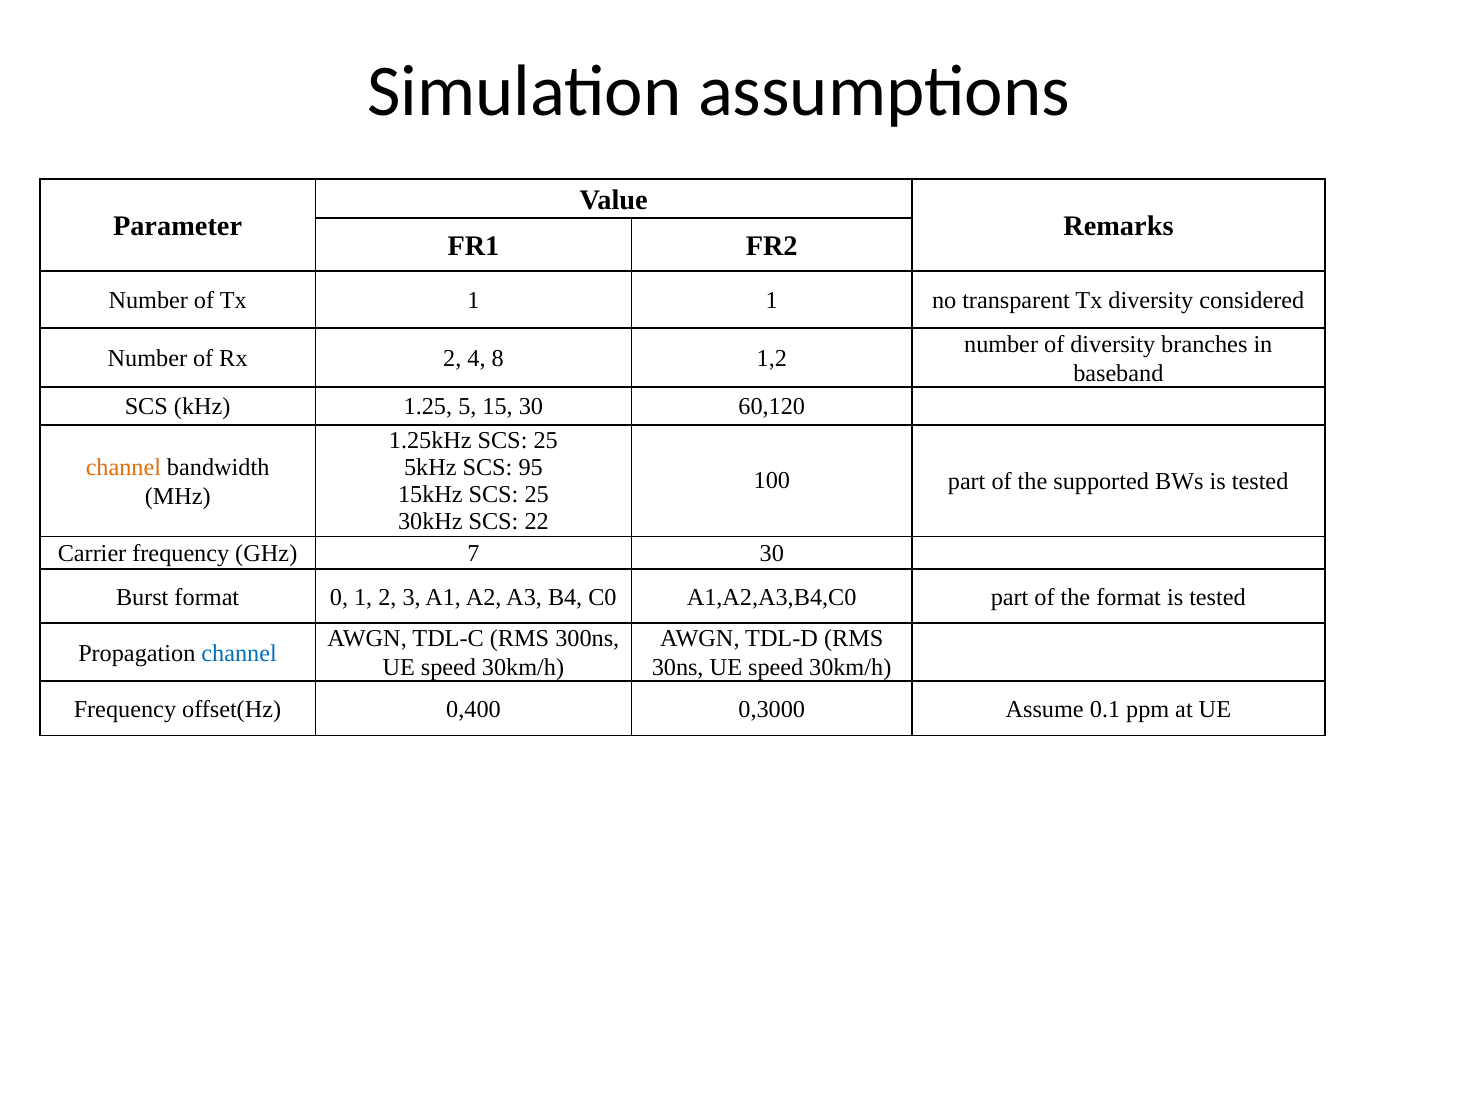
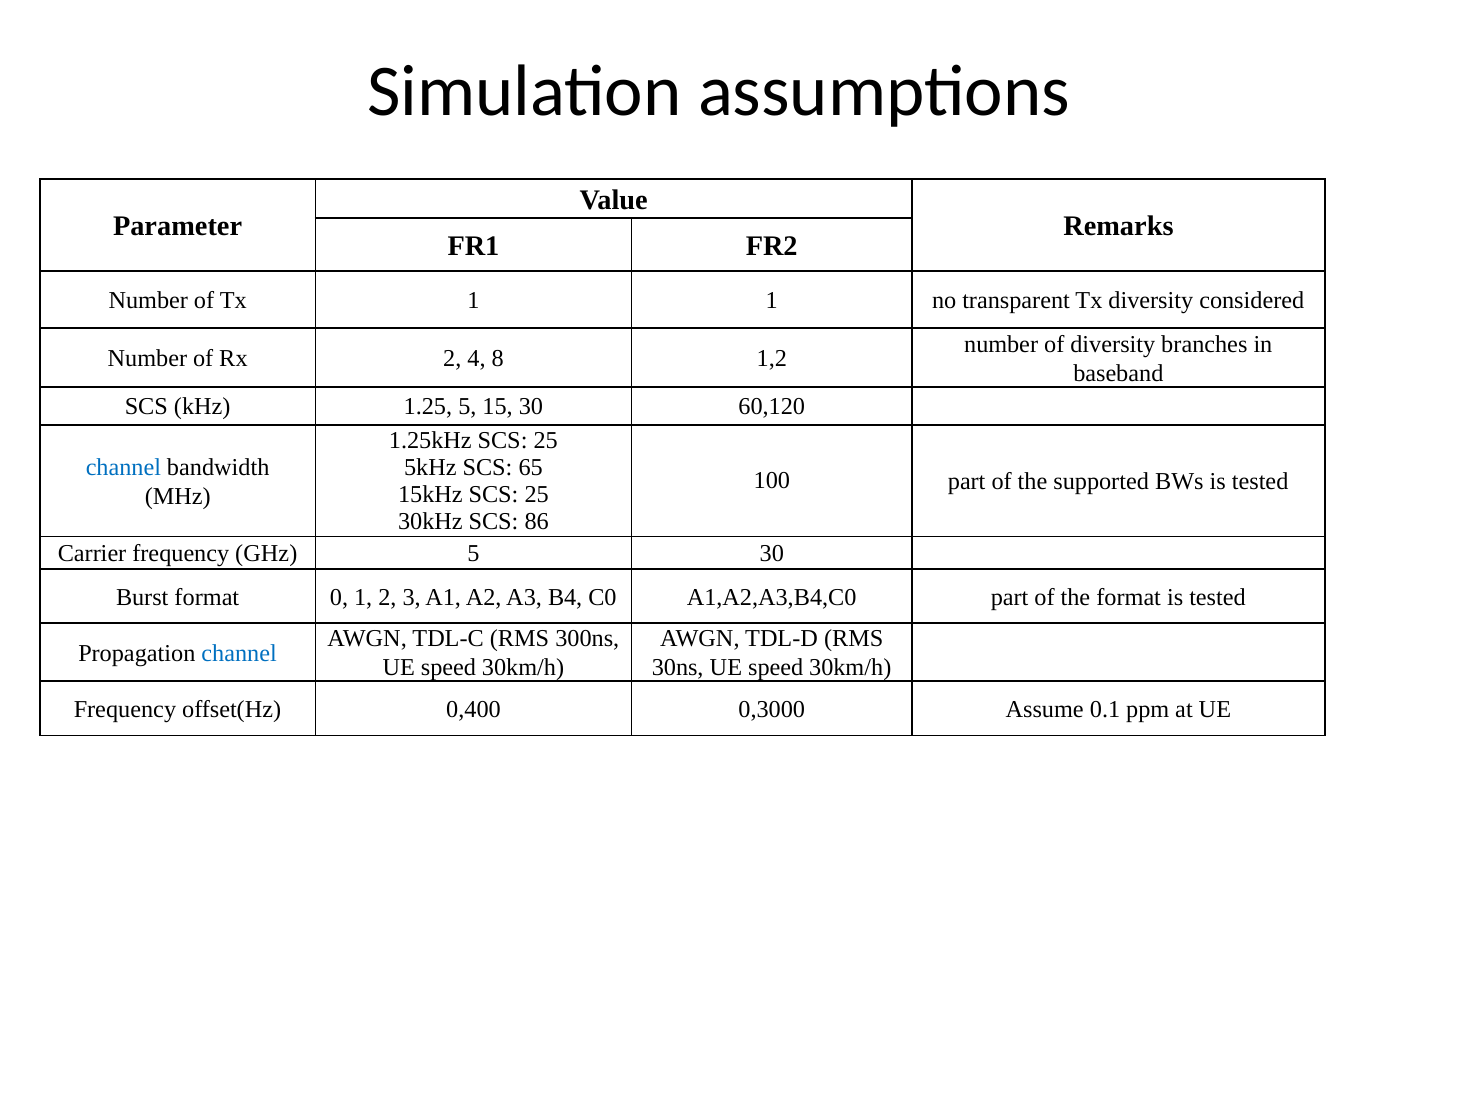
channel at (123, 467) colour: orange -> blue
95: 95 -> 65
22: 22 -> 86
GHz 7: 7 -> 5
